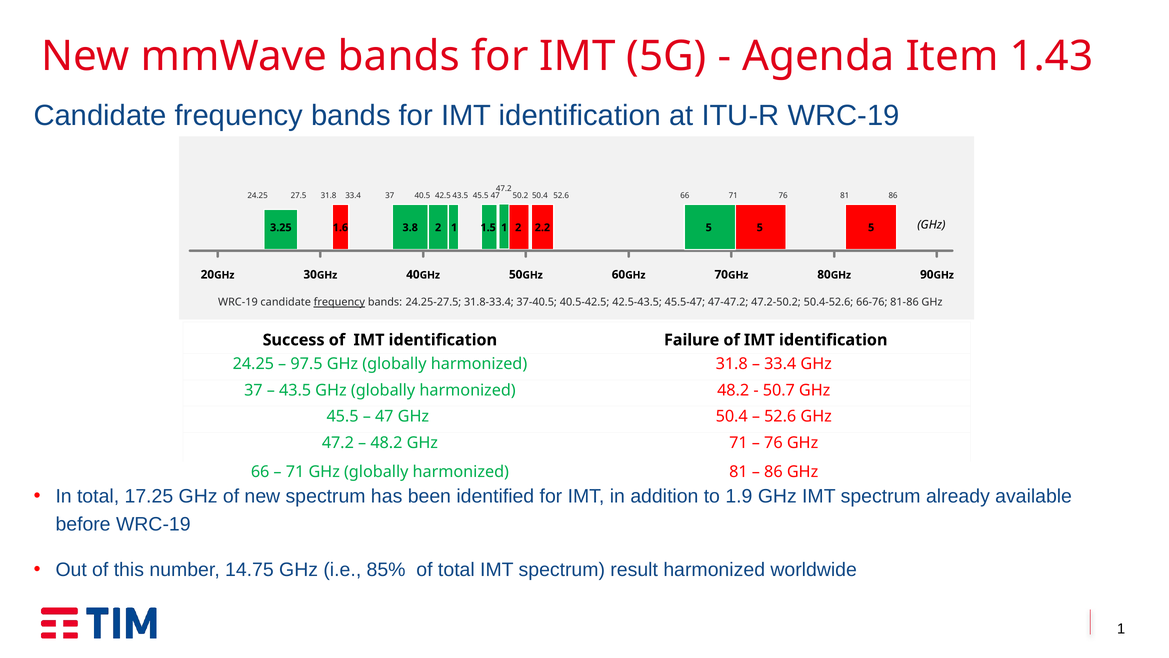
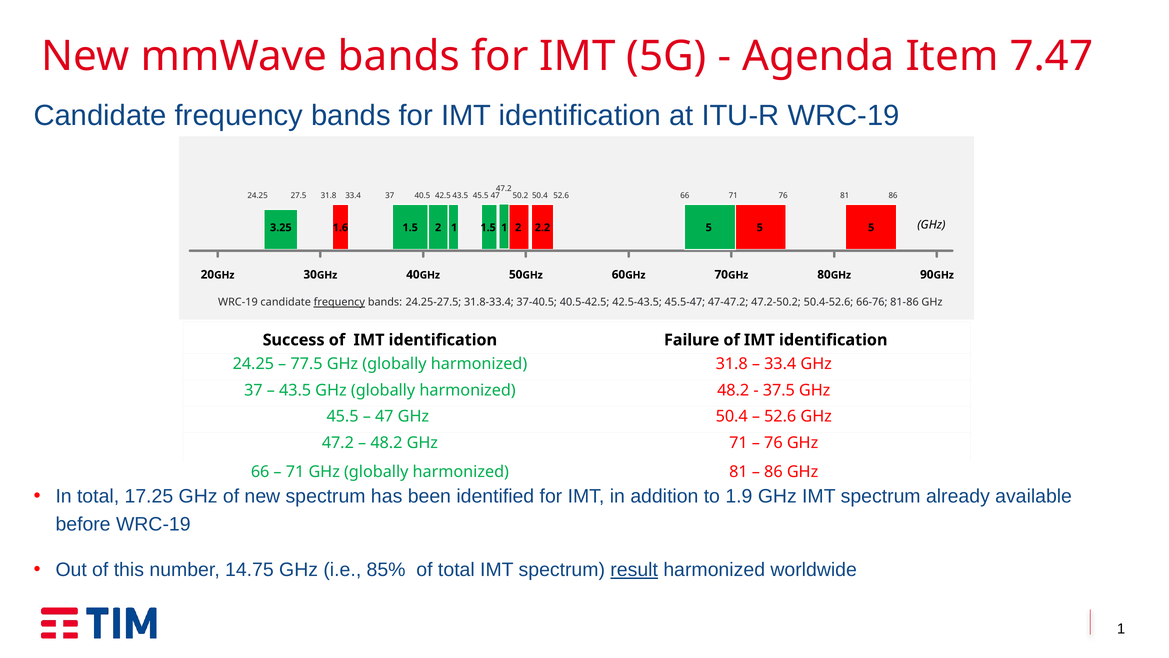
1.43: 1.43 -> 7.47
3.25 3.8: 3.8 -> 1.5
97.5: 97.5 -> 77.5
50.7: 50.7 -> 37.5
result underline: none -> present
